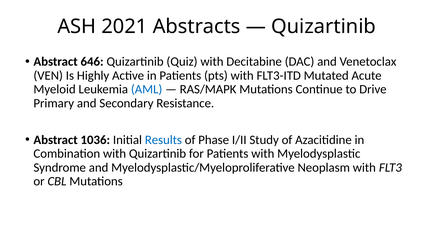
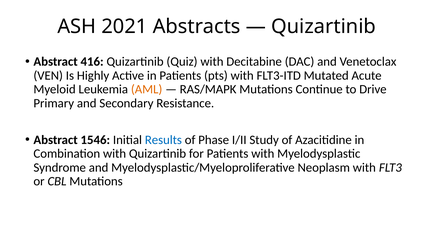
646: 646 -> 416
AML colour: blue -> orange
1036: 1036 -> 1546
